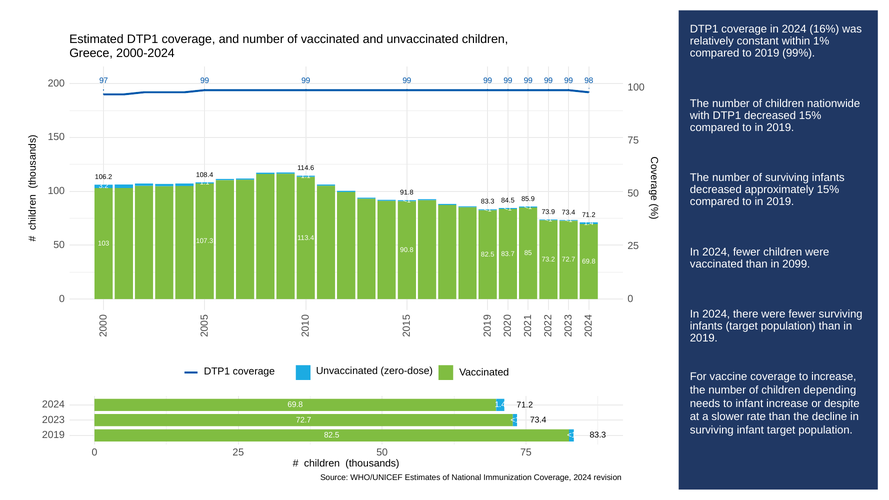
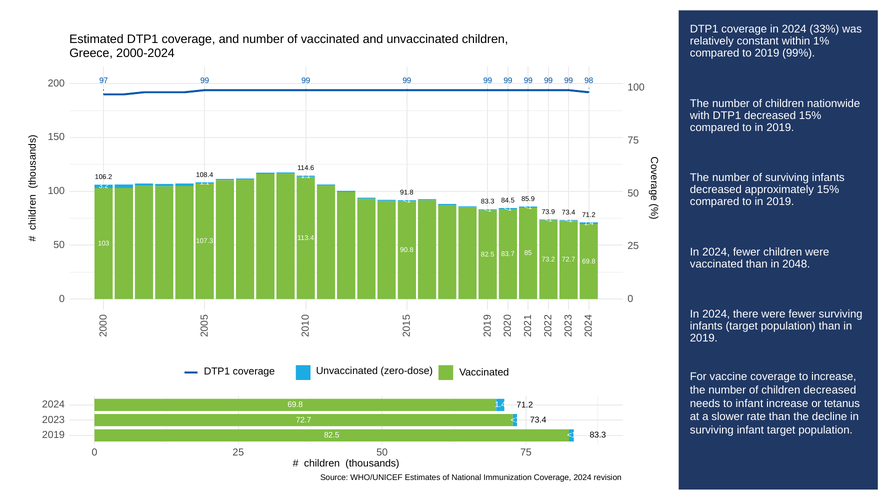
16%: 16% -> 33%
2099: 2099 -> 2048
children depending: depending -> decreased
despite: despite -> tetanus
